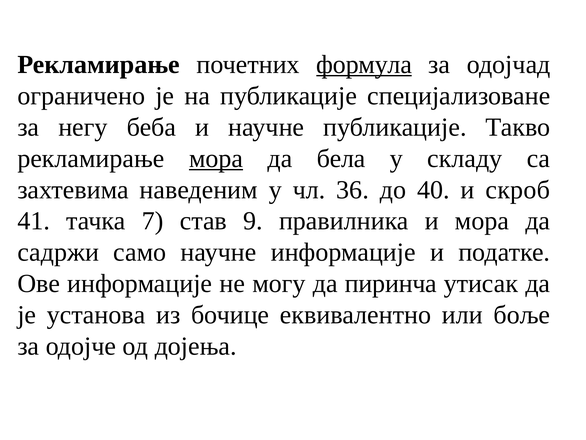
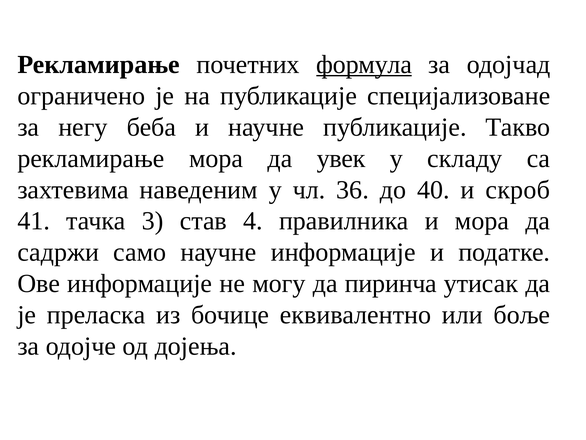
мора at (216, 158) underline: present -> none
бела: бела -> увек
7: 7 -> 3
9: 9 -> 4
установа: установа -> преласка
